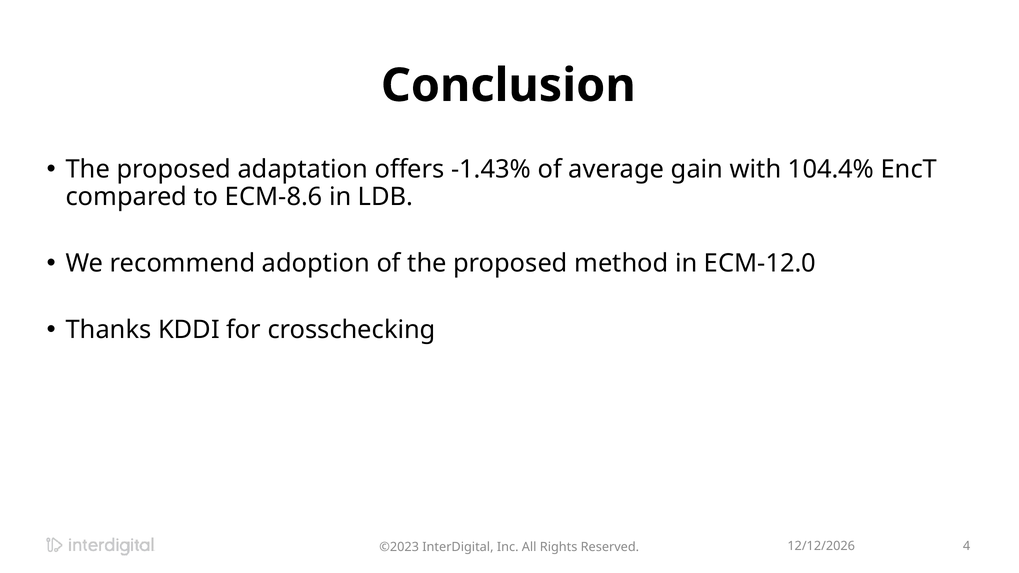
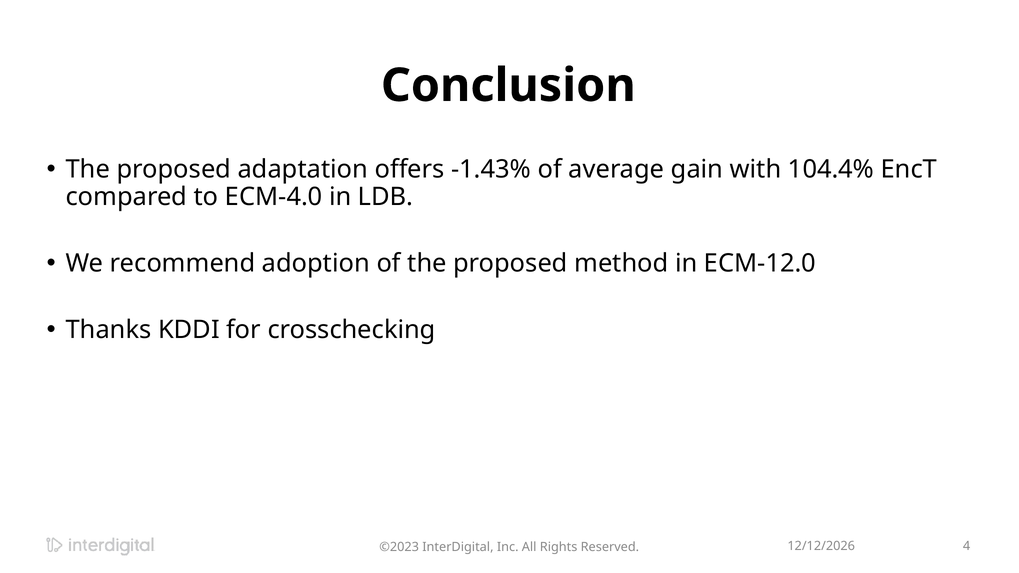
ECM-8.6: ECM-8.6 -> ECM-4.0
